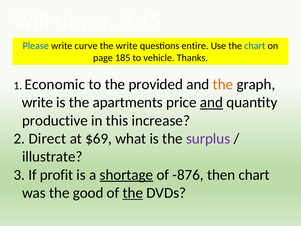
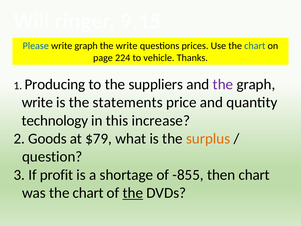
write curve: curve -> graph
entire: entire -> prices
185: 185 -> 224
Economic: Economic -> Producing
provided: provided -> suppliers
the at (223, 84) colour: orange -> purple
apartments: apartments -> statements
and at (211, 102) underline: present -> none
productive: productive -> technology
Direct: Direct -> Goods
$69: $69 -> $79
surplus colour: purple -> orange
illustrate: illustrate -> question
shortage underline: present -> none
-876: -876 -> -855
was the good: good -> chart
